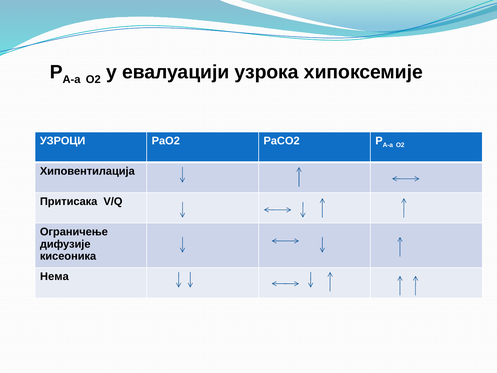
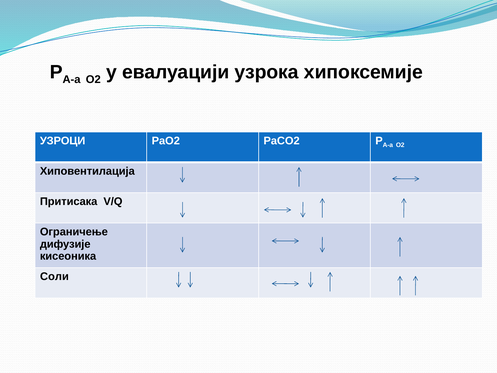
Нема: Нема -> Соли
